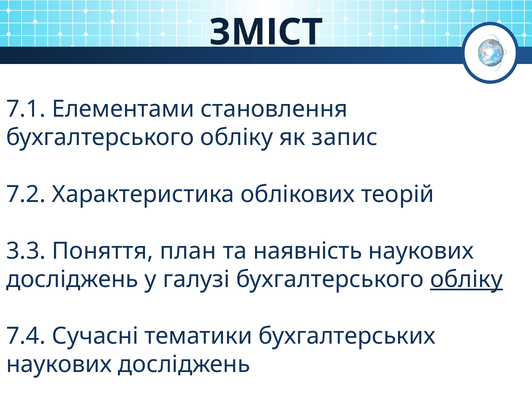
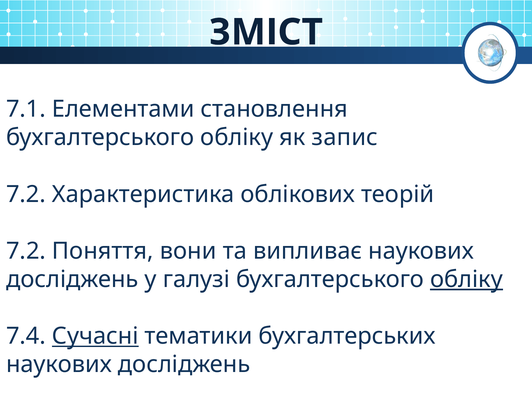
3.3 at (26, 251): 3.3 -> 7.2
план: план -> вони
наявність: наявність -> випливає
Сучасні underline: none -> present
